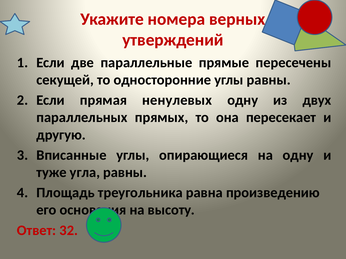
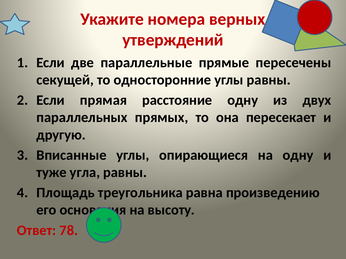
ненулевых: ненулевых -> расстояние
32: 32 -> 78
